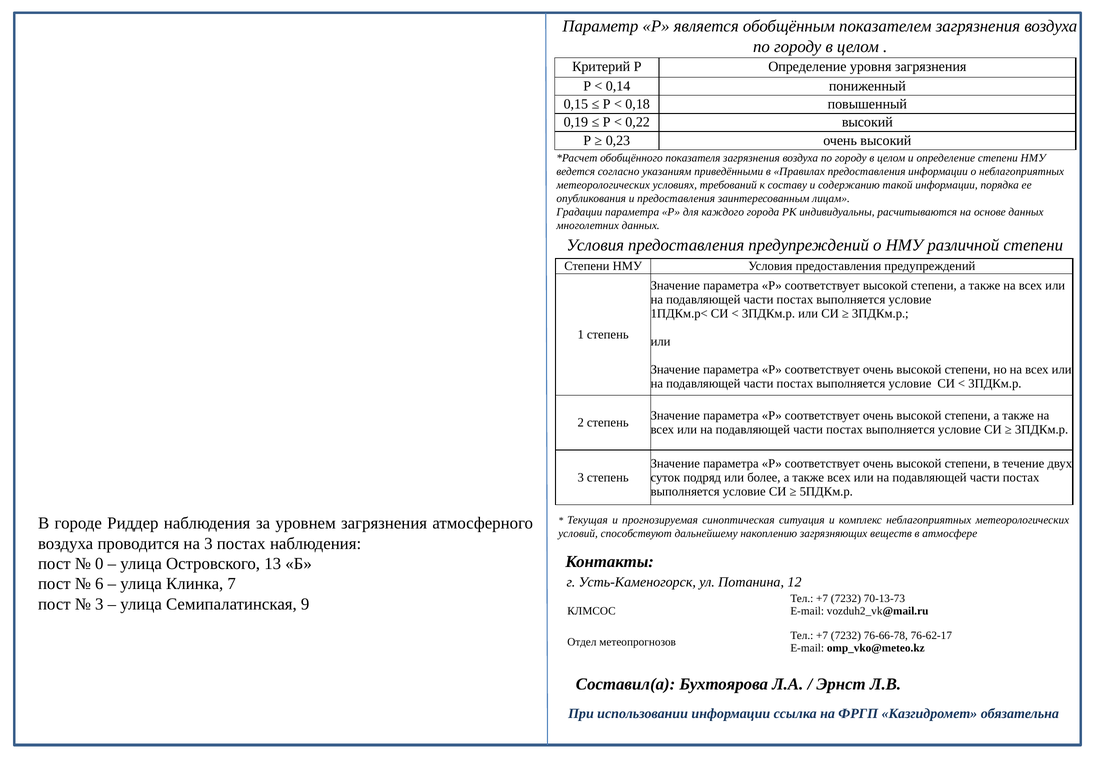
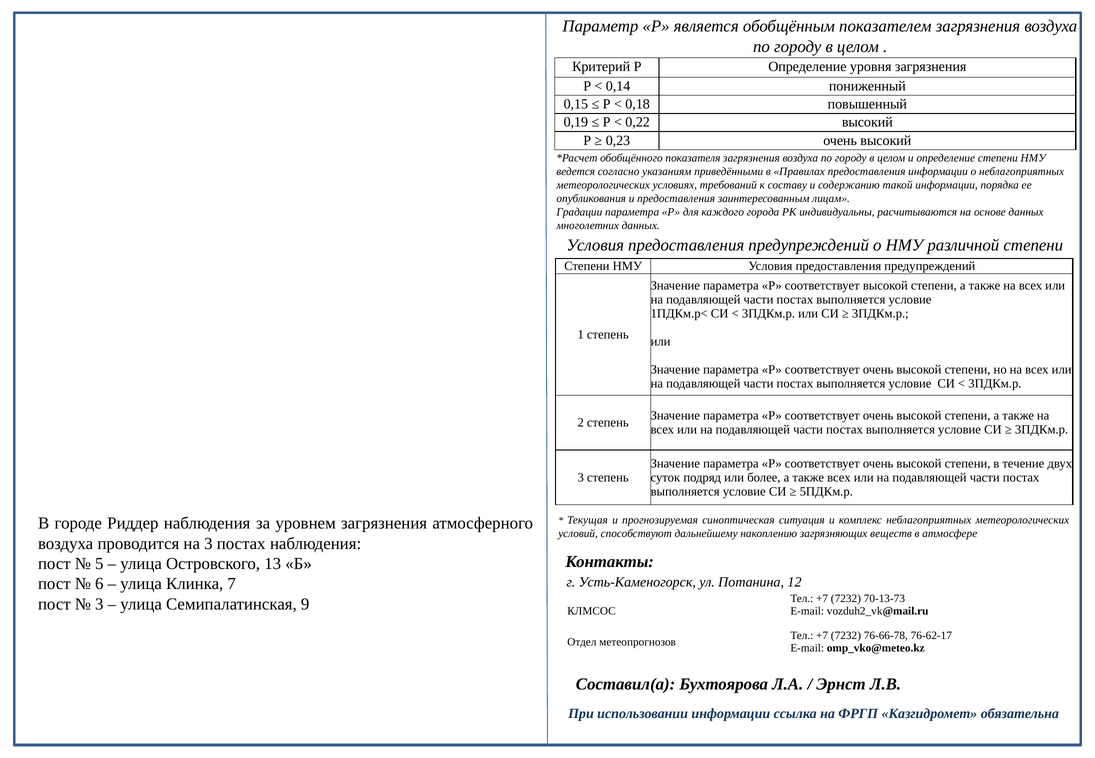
0: 0 -> 5
